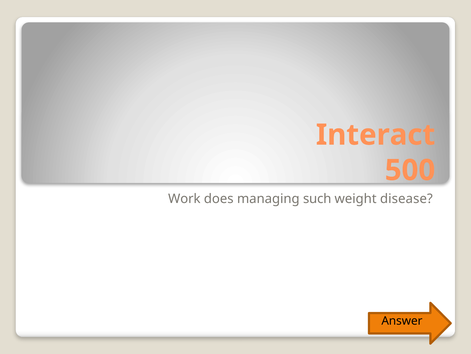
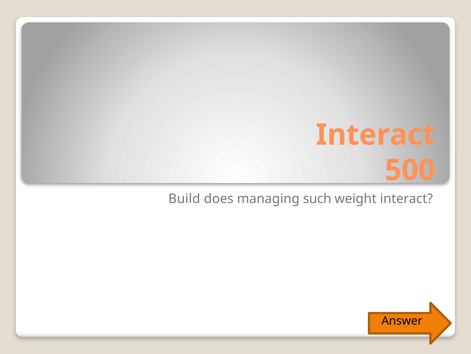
Work: Work -> Build
weight disease: disease -> interact
